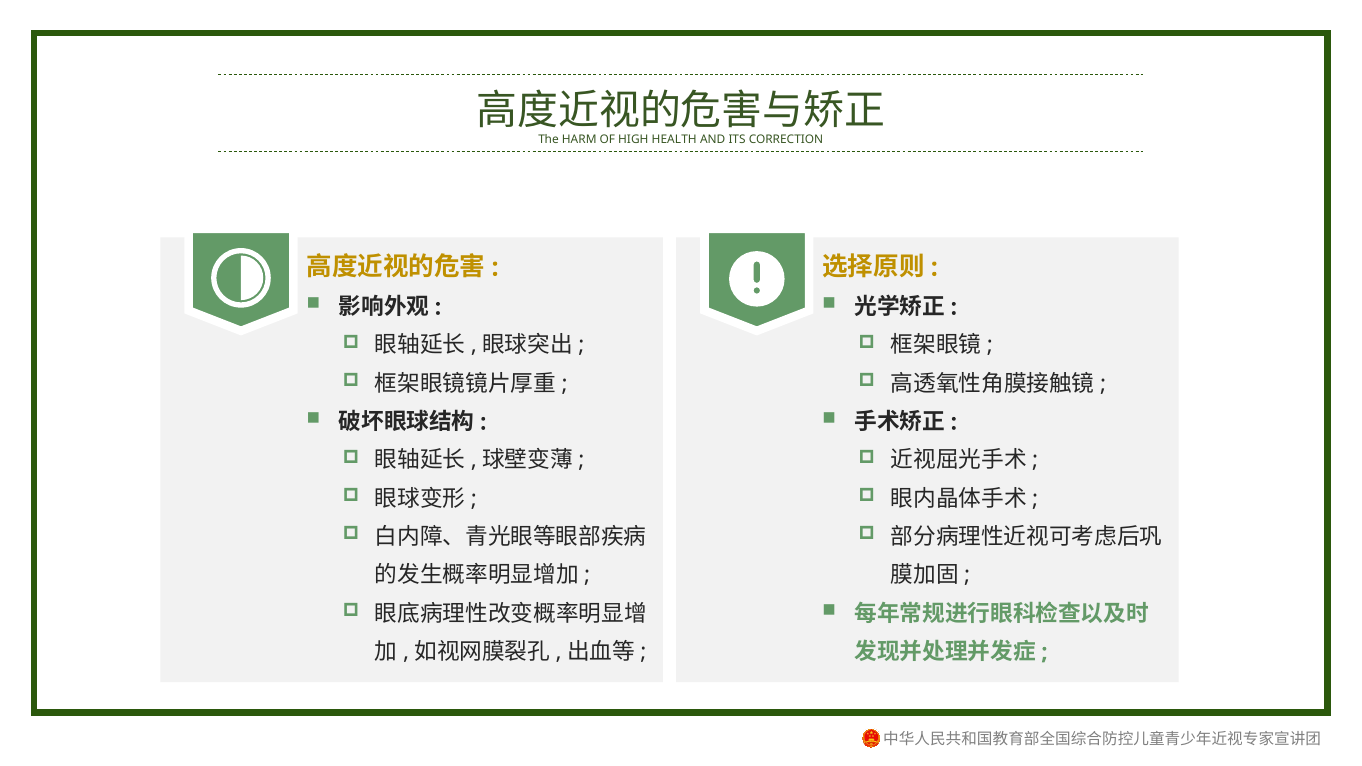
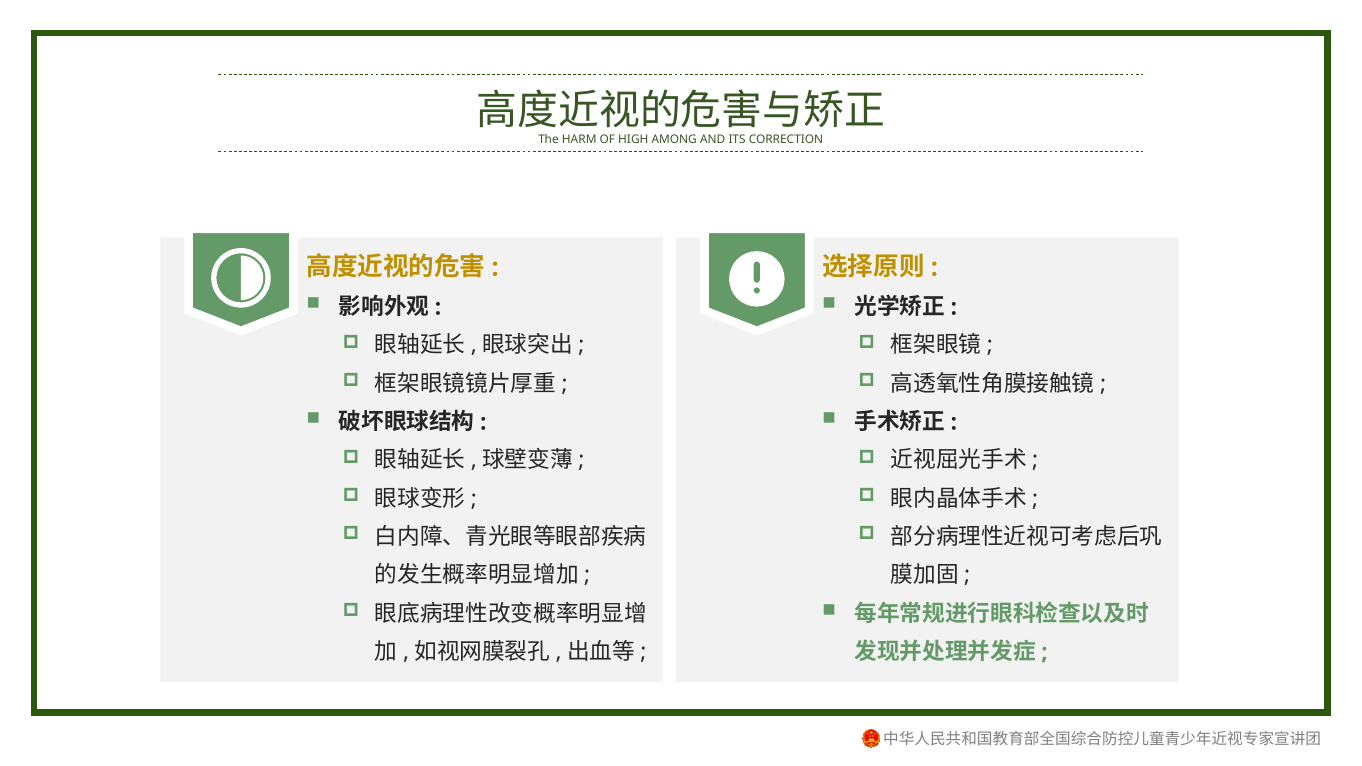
HEALTH: HEALTH -> AMONG
